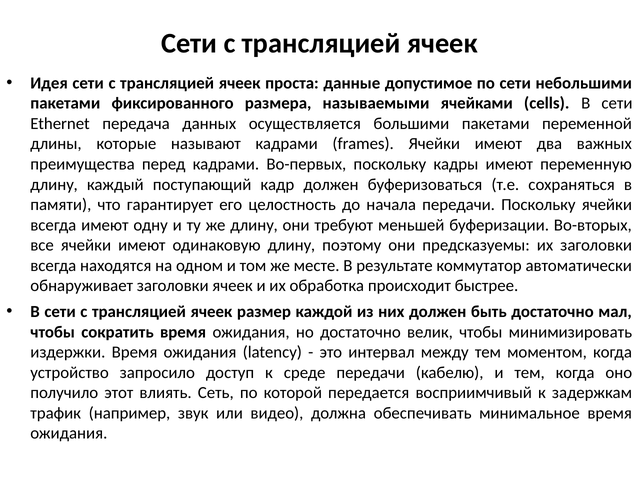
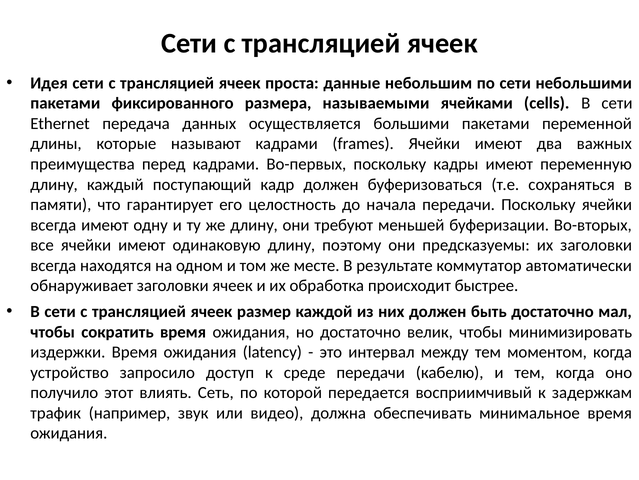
допустимое: допустимое -> небольшим
